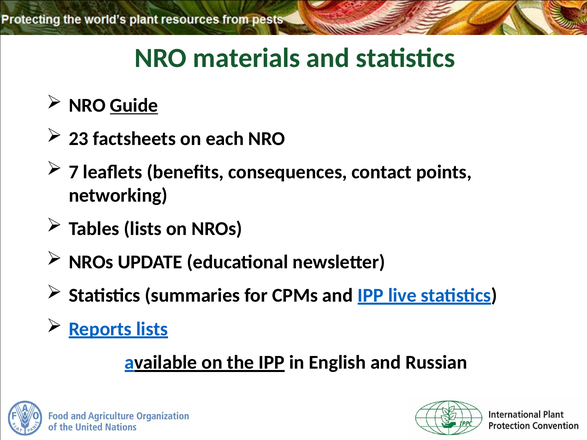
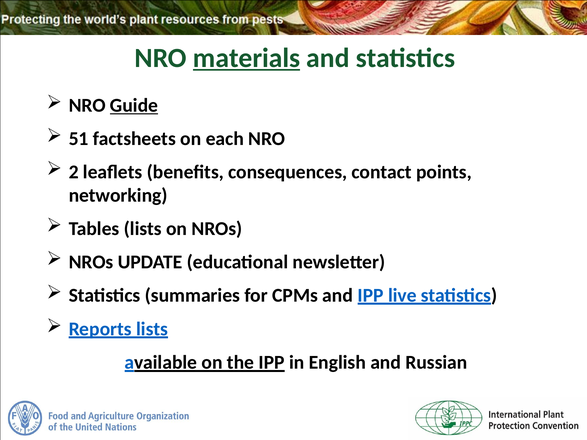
materials underline: none -> present
23: 23 -> 51
7: 7 -> 2
